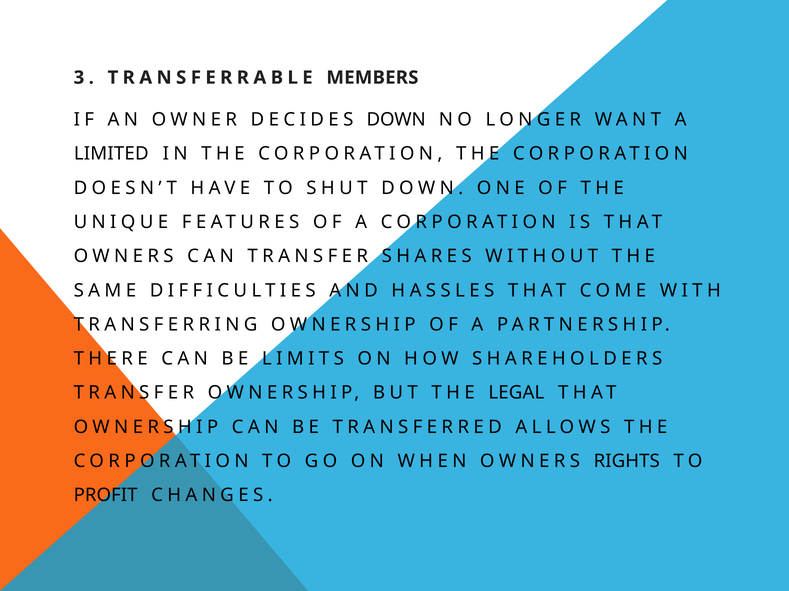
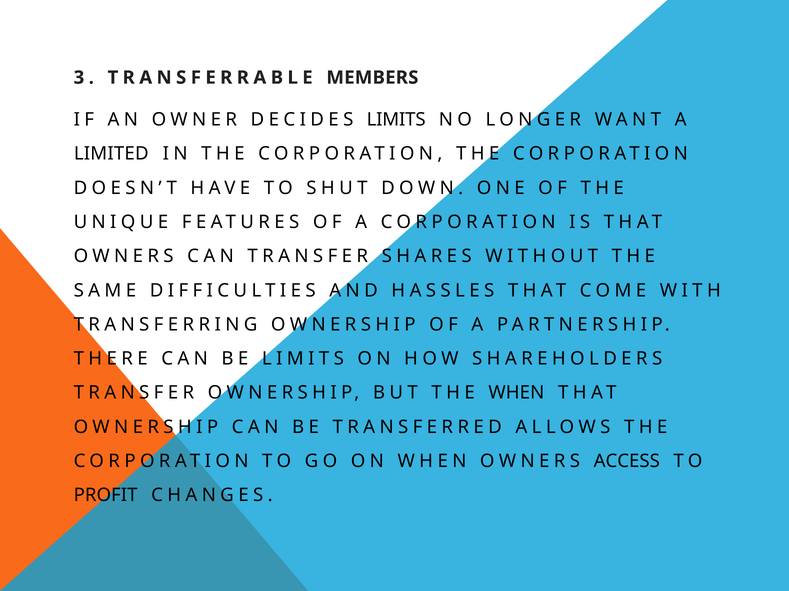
DECIDES DOWN: DOWN -> LIMITS
THE LEGAL: LEGAL -> WHEN
RIGHTS: RIGHTS -> ACCESS
